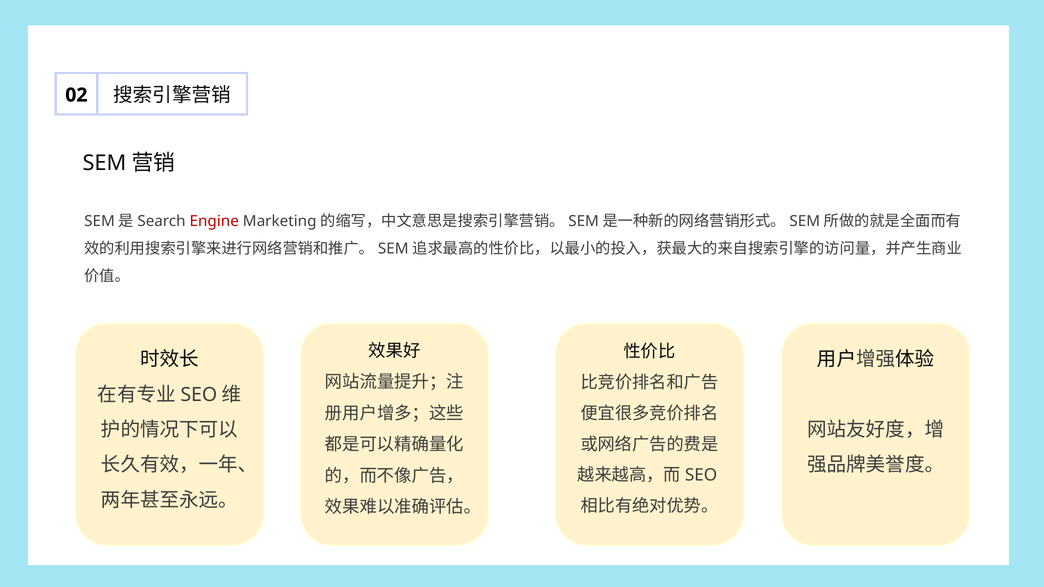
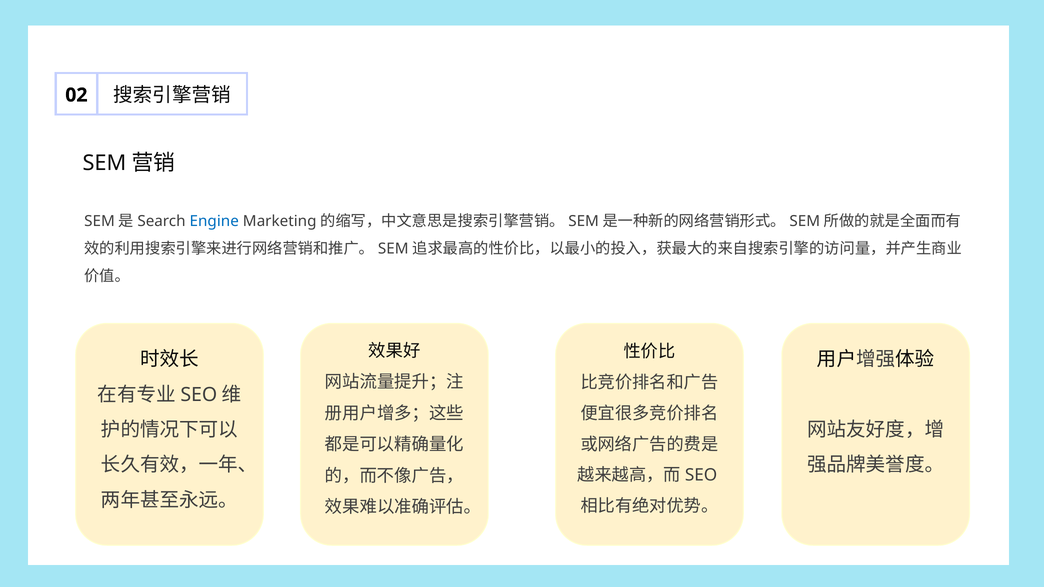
Engine colour: red -> blue
